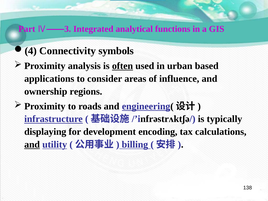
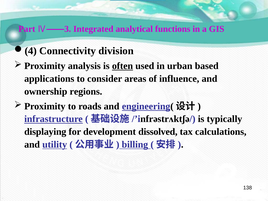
symbols: symbols -> division
encoding: encoding -> dissolved
and at (32, 145) underline: present -> none
